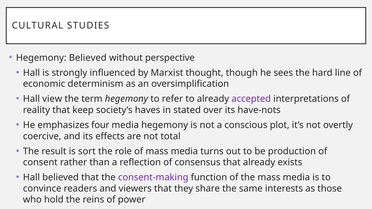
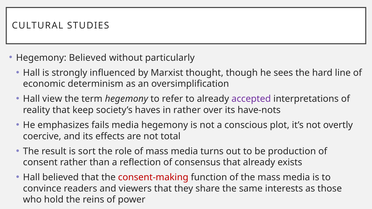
perspective: perspective -> particularly
in stated: stated -> rather
four: four -> fails
consent-making colour: purple -> red
